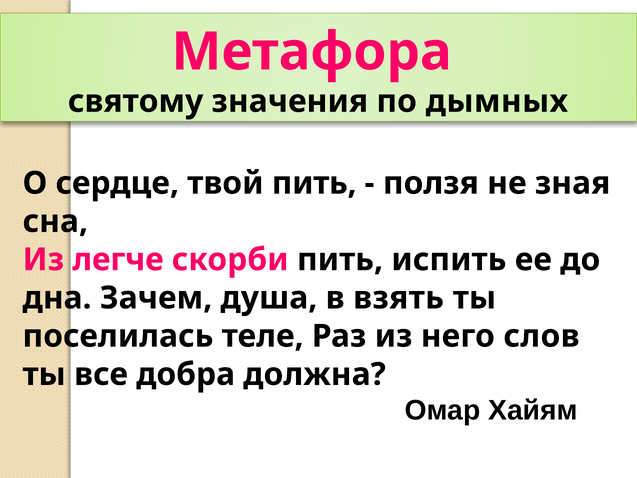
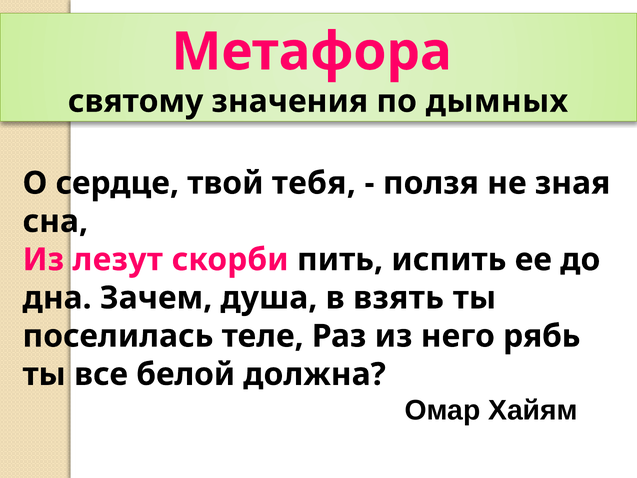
твой пить: пить -> тебя
легче: легче -> лезут
слов: слов -> рябь
добра: добра -> белой
